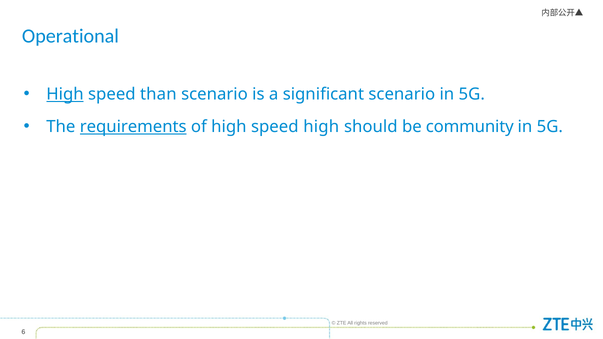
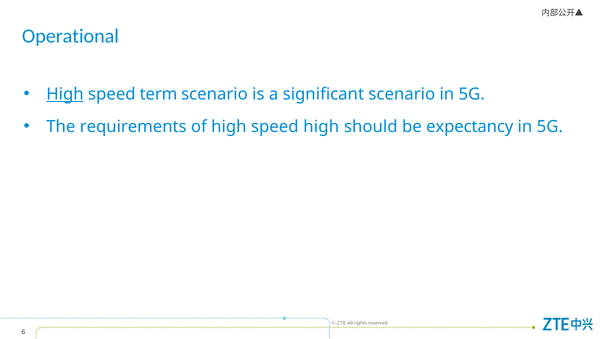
than: than -> term
requirements underline: present -> none
community: community -> expectancy
